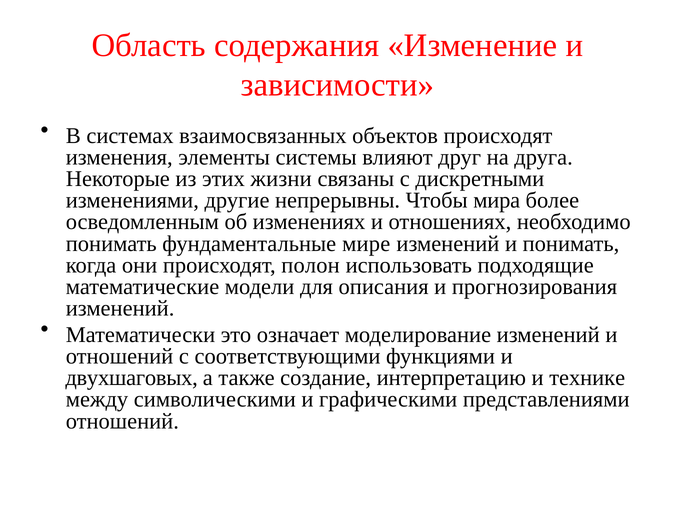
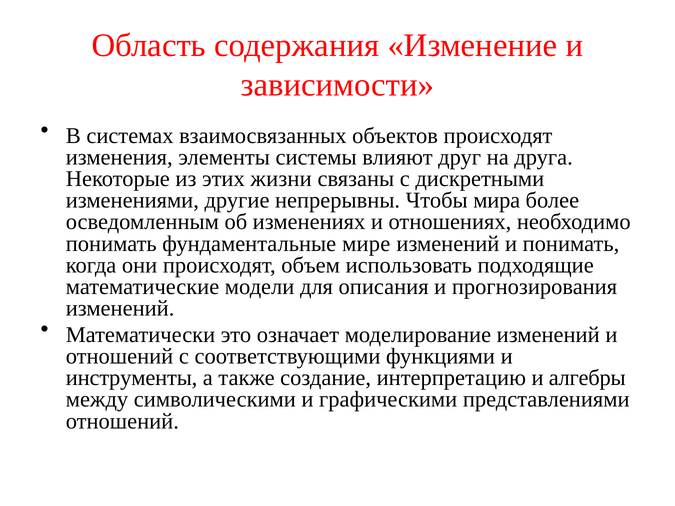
полон: полон -> объем
двухшаговых: двухшаговых -> инструменты
технике: технике -> алгебры
